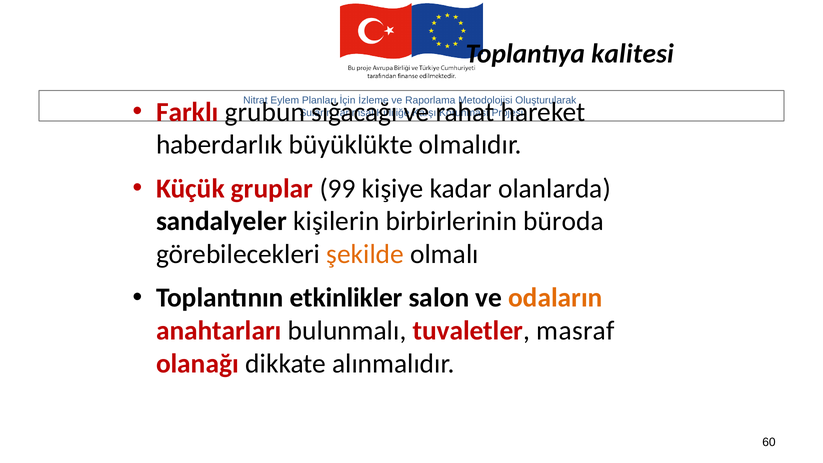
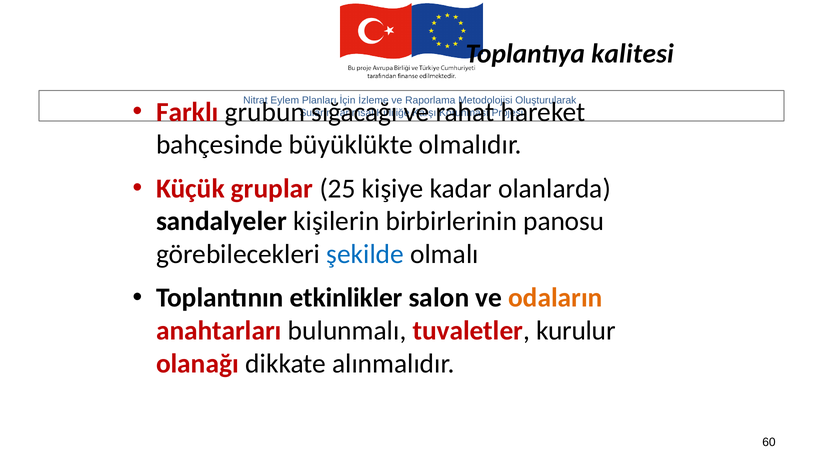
haberdarlık: haberdarlık -> bahçesinde
99: 99 -> 25
büroda: büroda -> panosu
şekilde colour: orange -> blue
masraf: masraf -> kurulur
